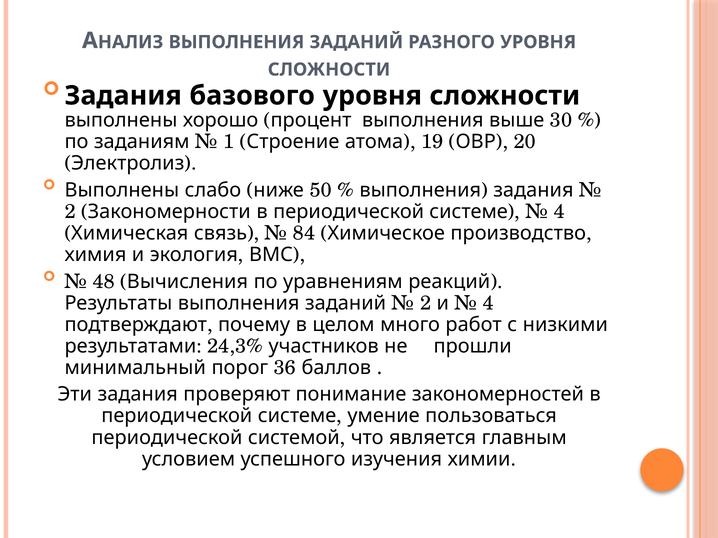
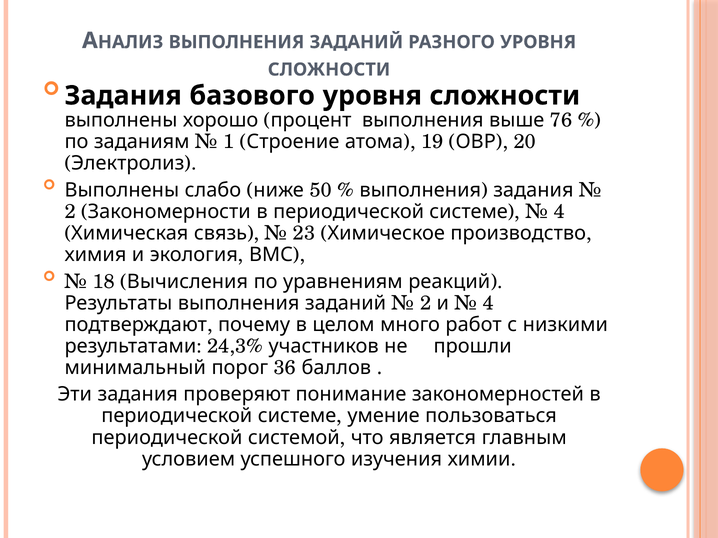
30: 30 -> 76
84: 84 -> 23
48: 48 -> 18
